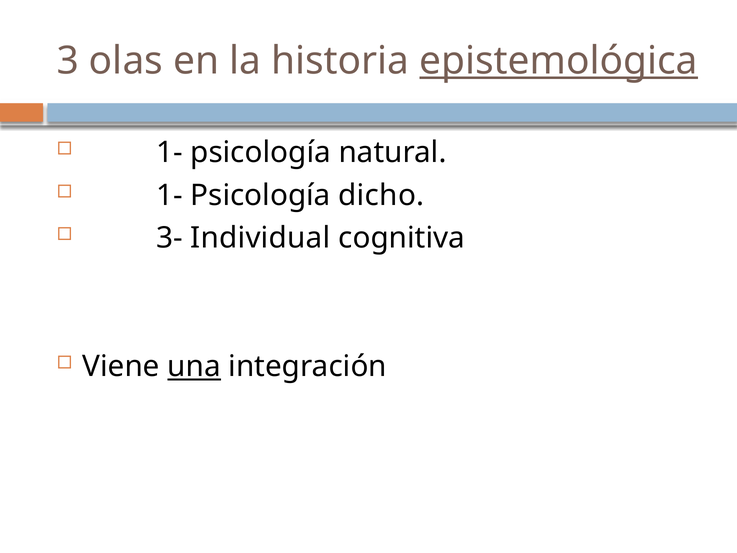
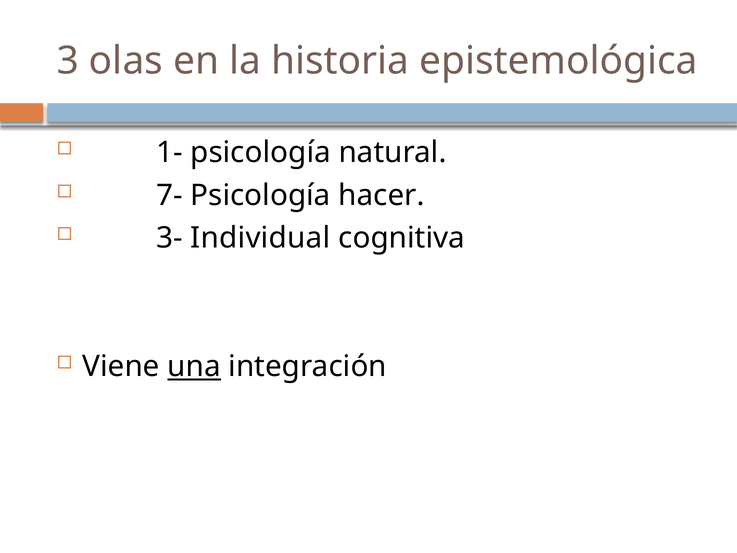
epistemológica underline: present -> none
1- at (169, 195): 1- -> 7-
dicho: dicho -> hacer
